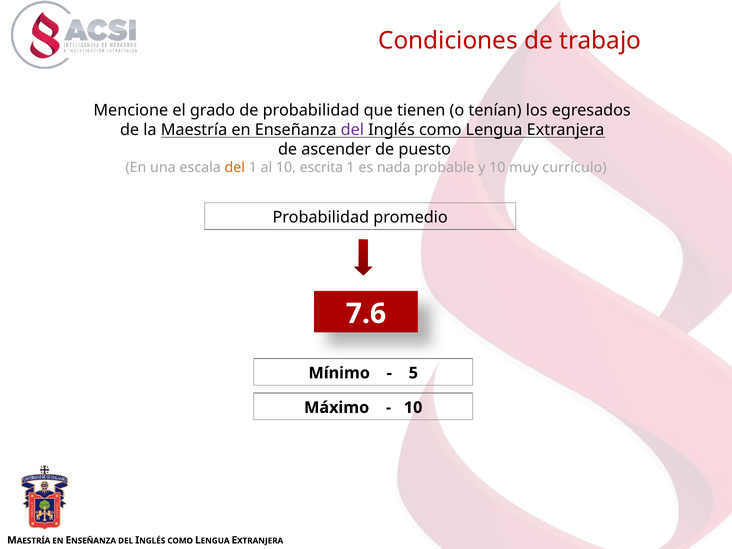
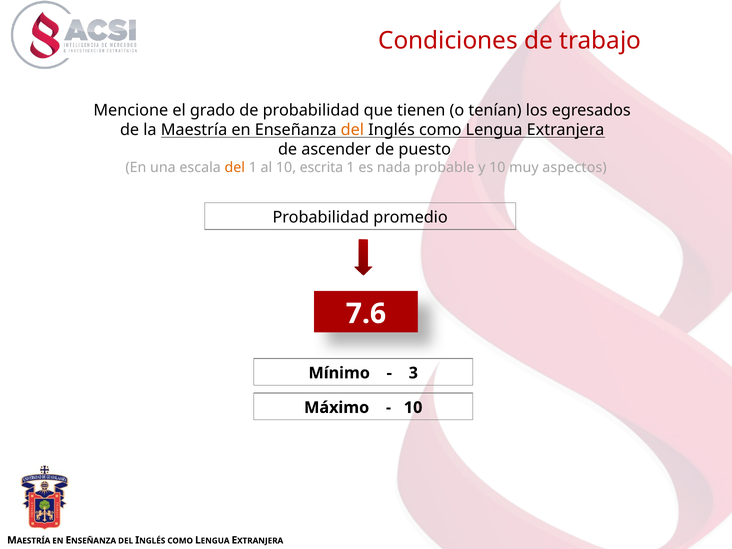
del at (352, 130) colour: purple -> orange
currículo: currículo -> aspectos
5: 5 -> 3
